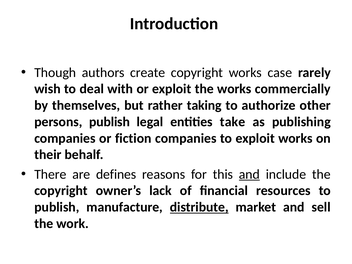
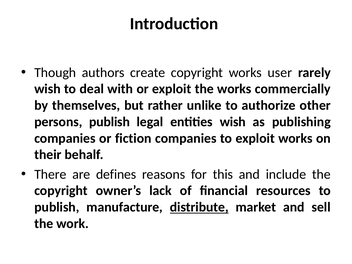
case: case -> user
taking: taking -> unlike
entities take: take -> wish
and at (249, 174) underline: present -> none
